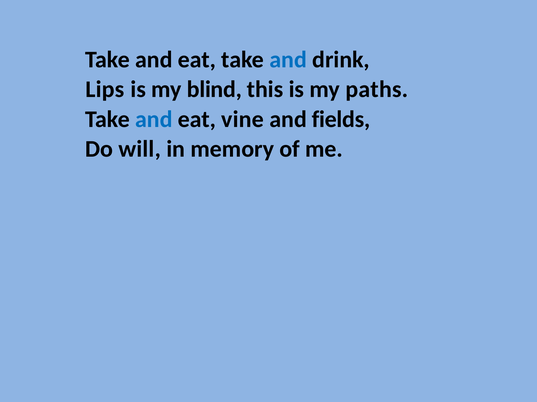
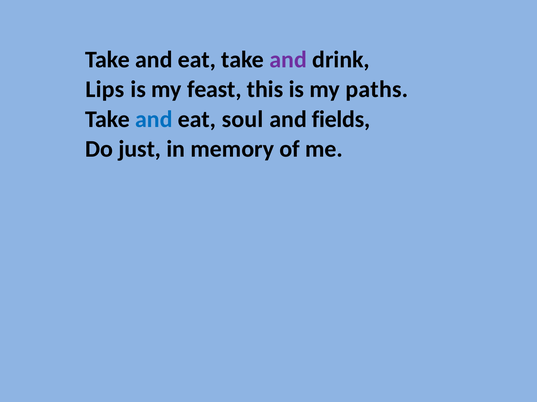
and at (288, 60) colour: blue -> purple
blind: blind -> feast
vine: vine -> soul
will: will -> just
